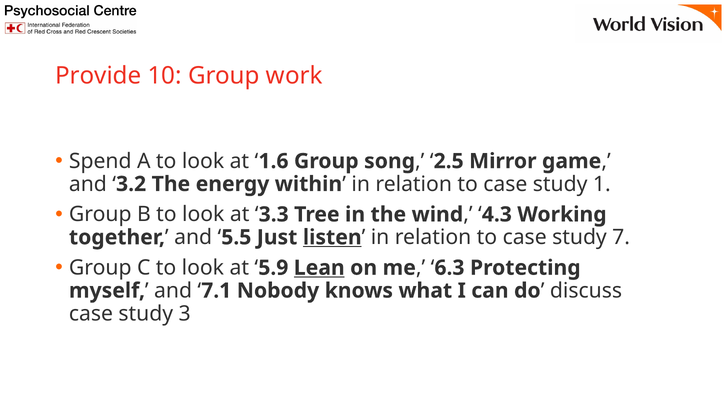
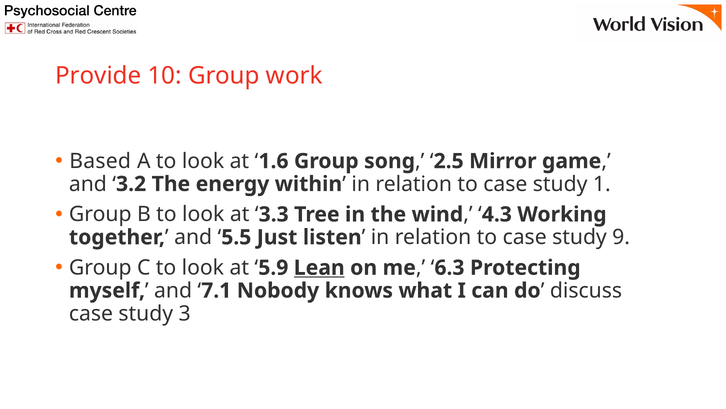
Spend: Spend -> Based
listen underline: present -> none
7: 7 -> 9
